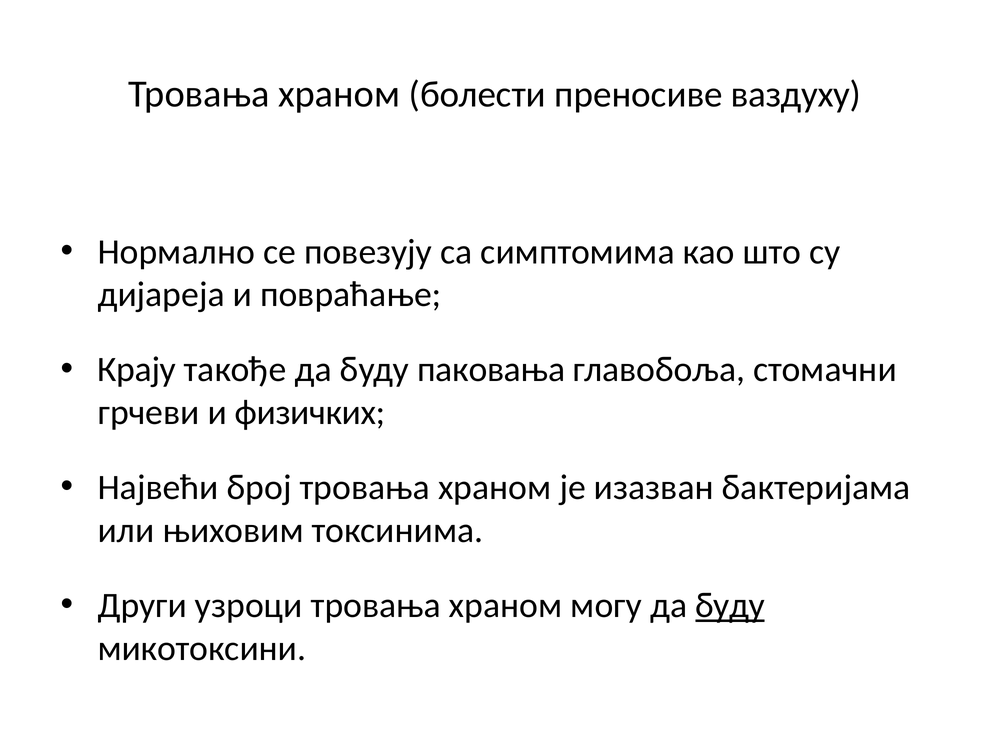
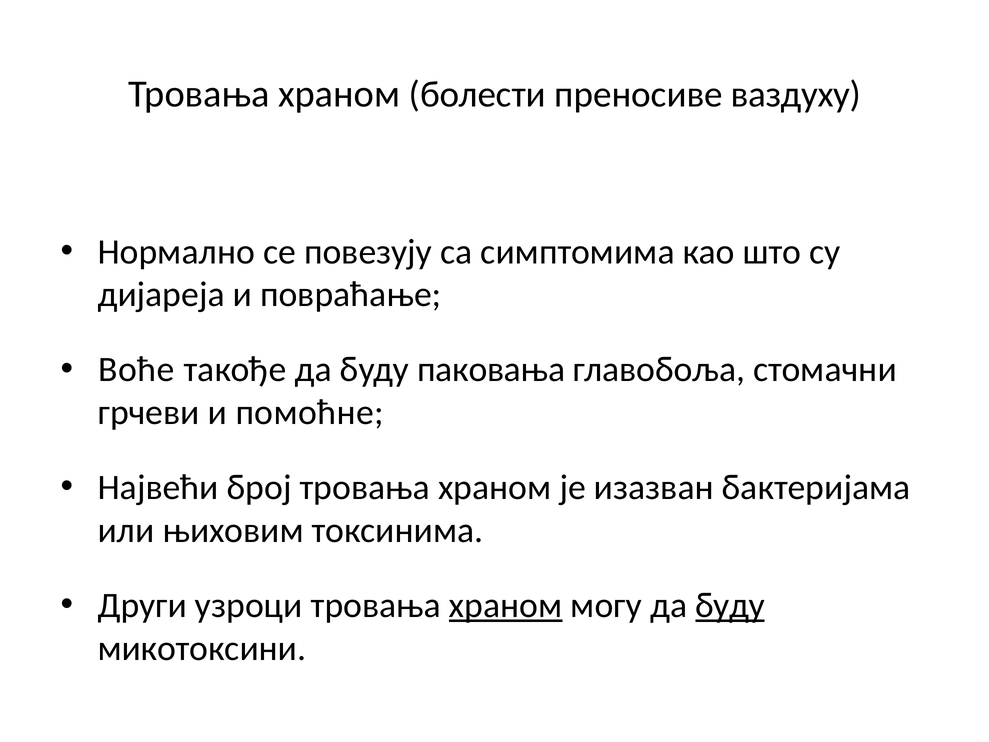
Крају: Крају -> Воће
физичких: физичких -> помоћне
храном at (506, 605) underline: none -> present
